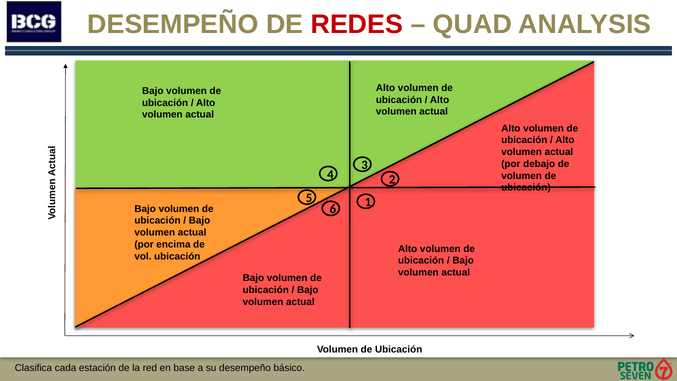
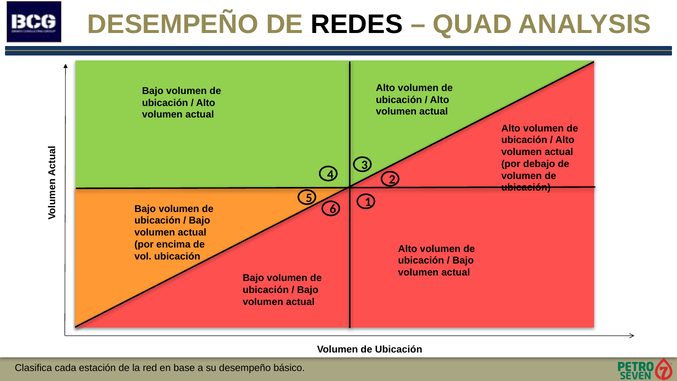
REDES colour: red -> black
